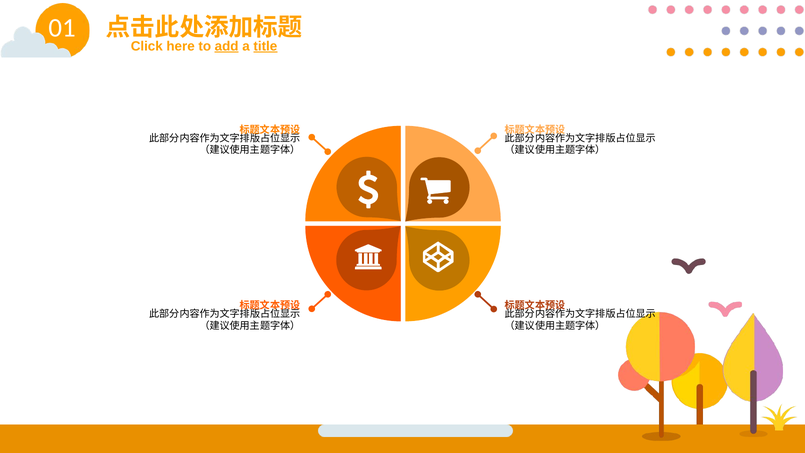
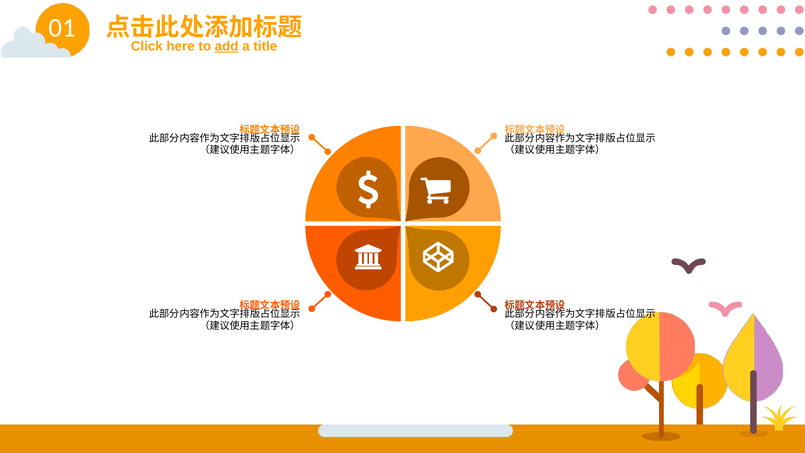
title underline: present -> none
